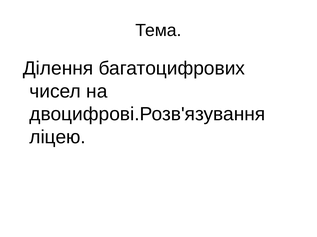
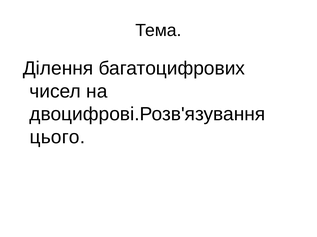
ліцею: ліцею -> цього
